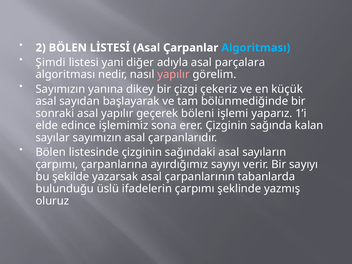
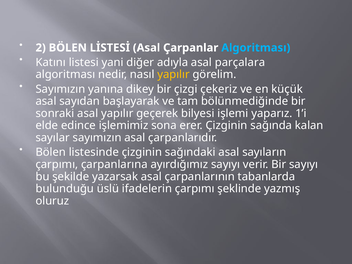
Şimdi: Şimdi -> Katını
yapılır at (174, 75) colour: pink -> yellow
böleni: böleni -> bilyesi
